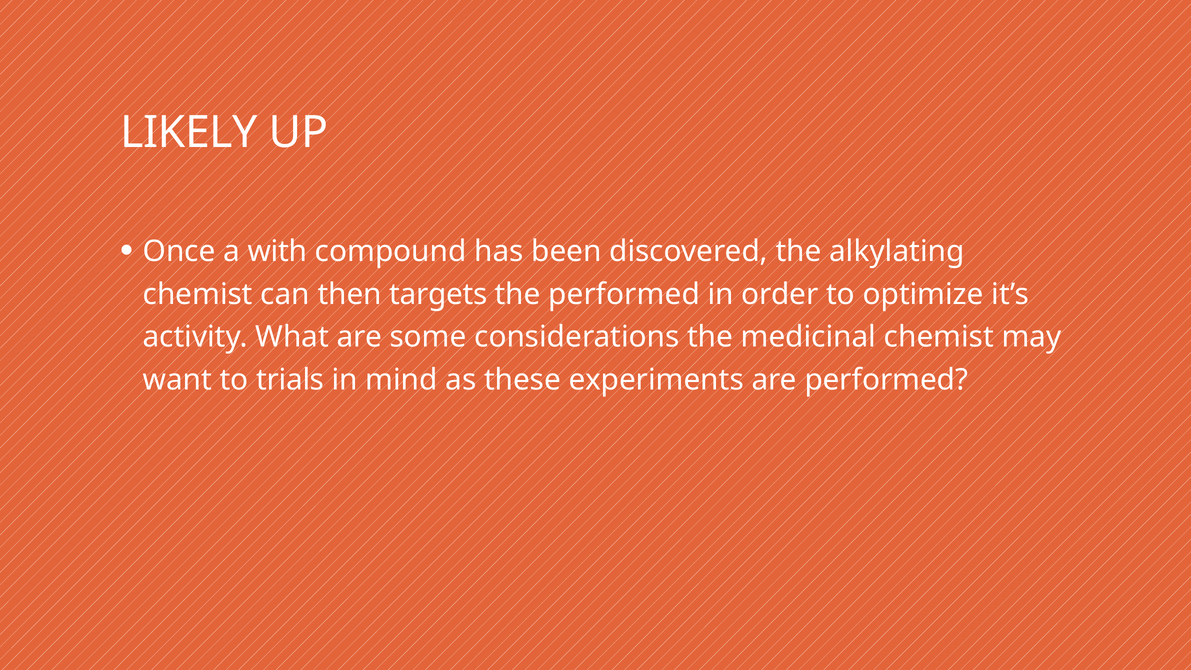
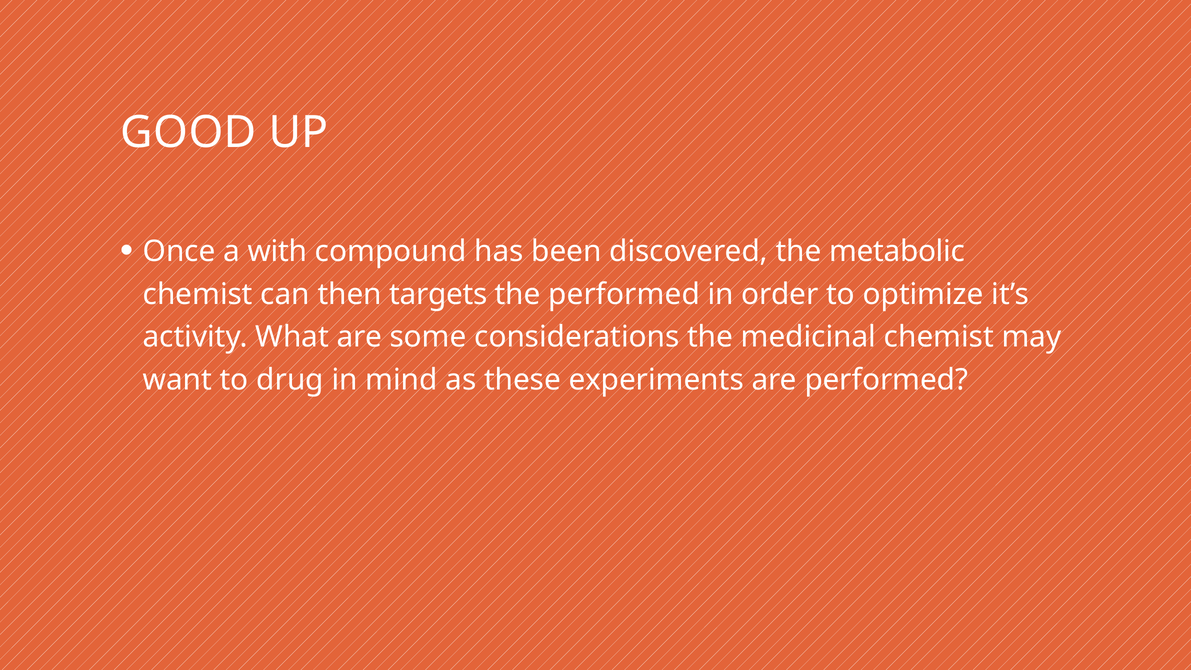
LIKELY: LIKELY -> GOOD
alkylating: alkylating -> metabolic
trials: trials -> drug
